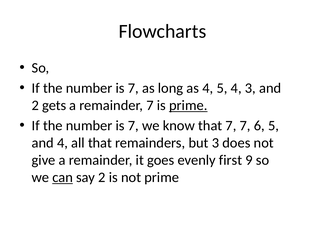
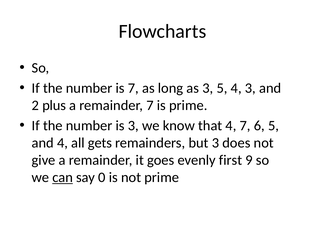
as 4: 4 -> 3
gets: gets -> plus
prime at (188, 106) underline: present -> none
7 at (133, 126): 7 -> 3
that 7: 7 -> 4
all that: that -> gets
say 2: 2 -> 0
